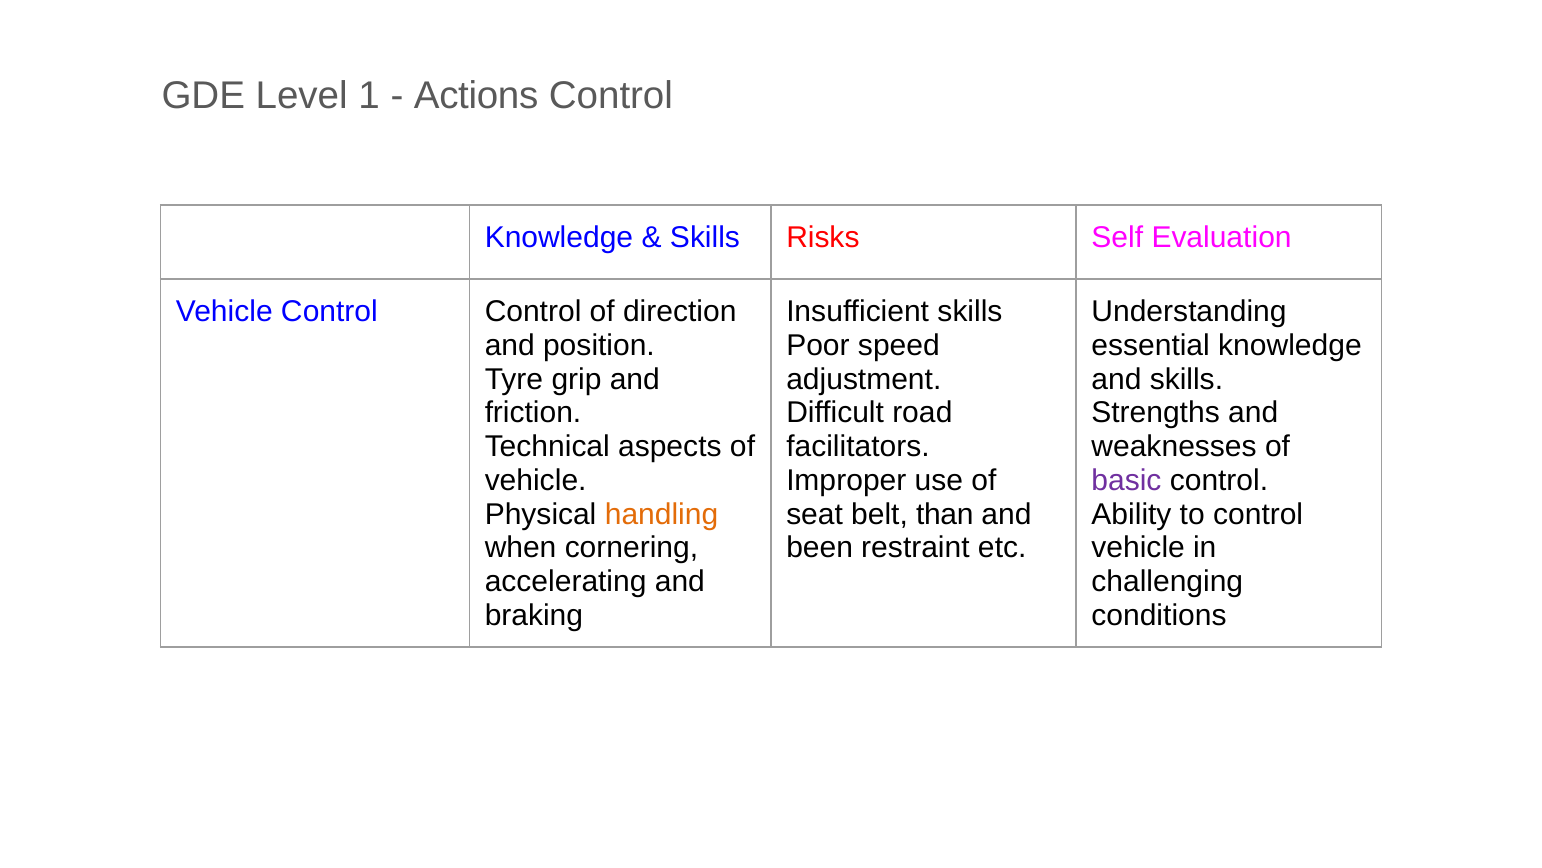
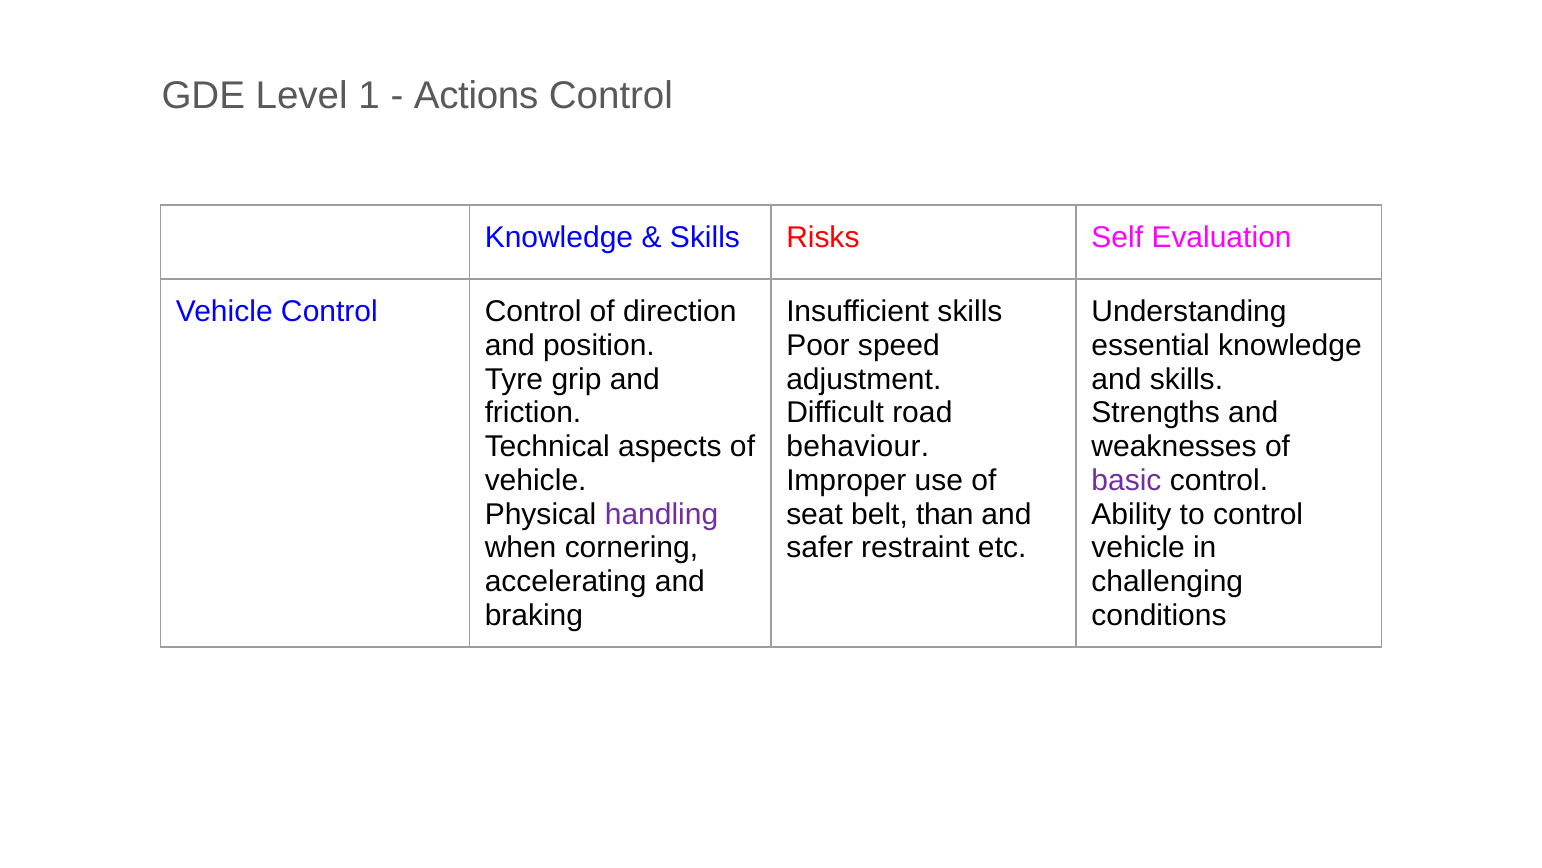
facilitators: facilitators -> behaviour
handling colour: orange -> purple
been: been -> safer
